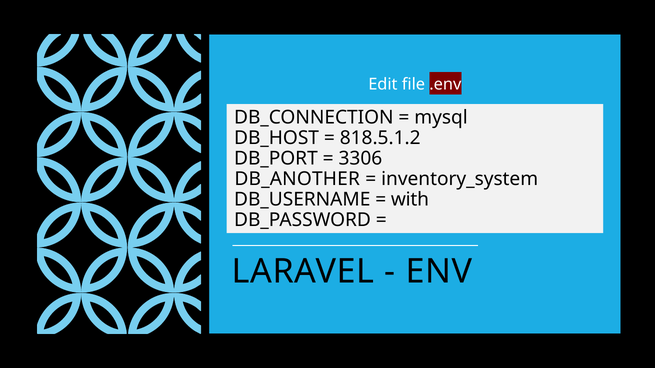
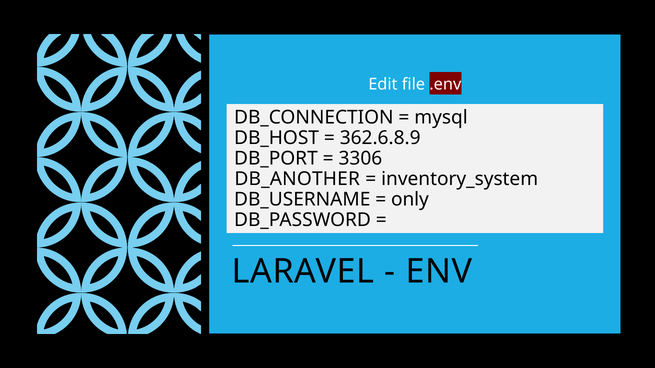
818.5.1.2: 818.5.1.2 -> 362.6.8.9
with: with -> only
